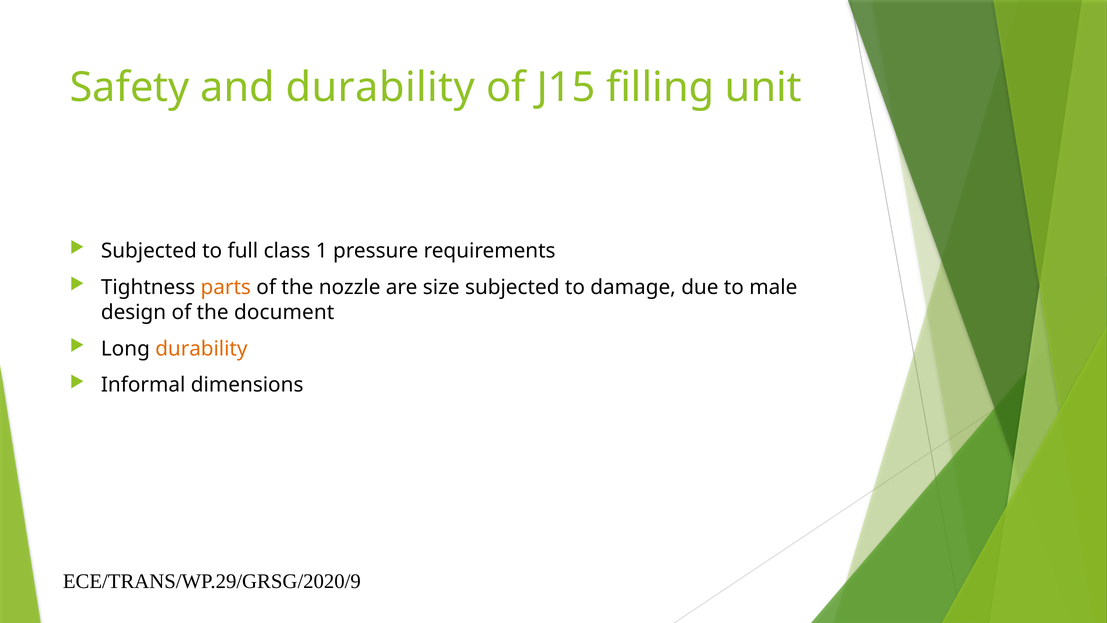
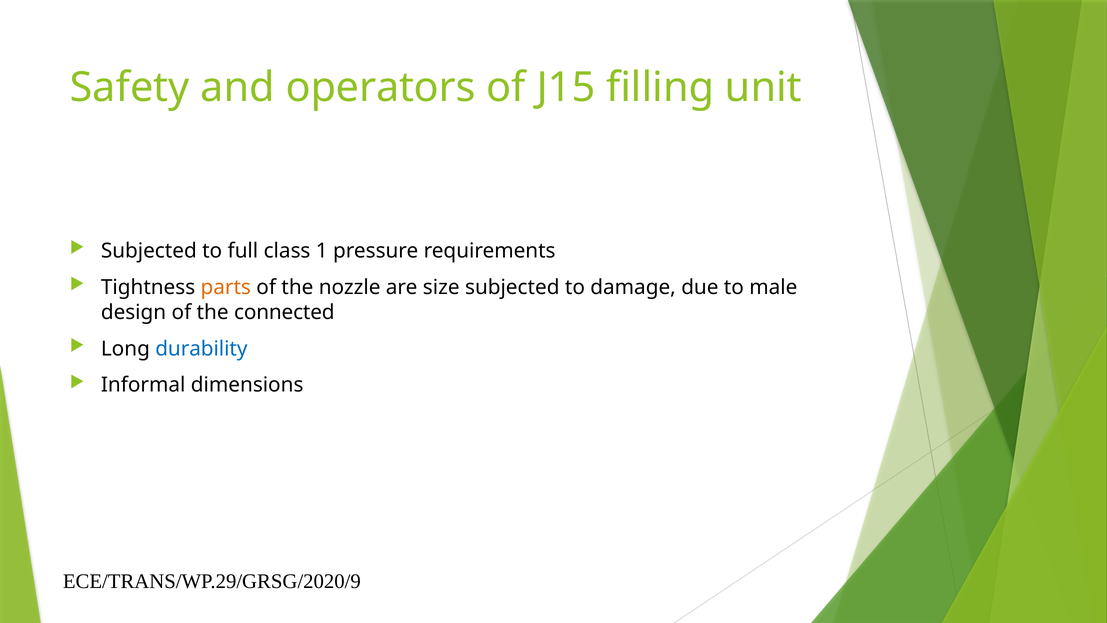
and durability: durability -> operators
document: document -> connected
durability at (201, 348) colour: orange -> blue
